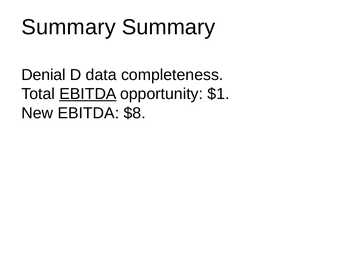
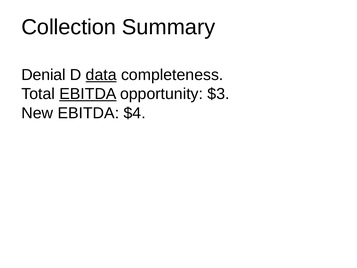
Summary at (69, 27): Summary -> Collection
data underline: none -> present
$1: $1 -> $3
$8: $8 -> $4
